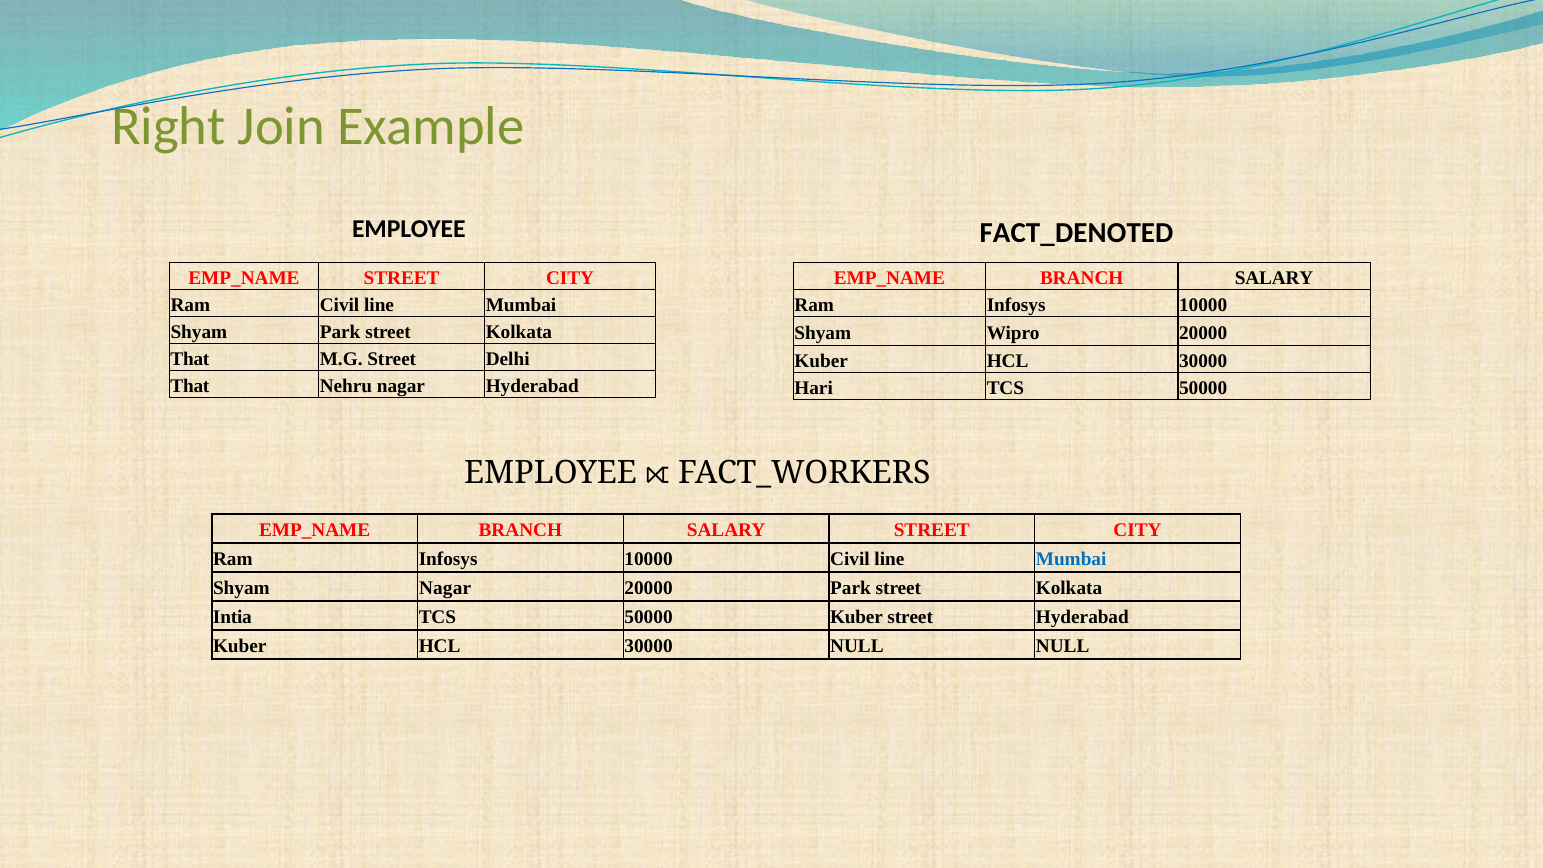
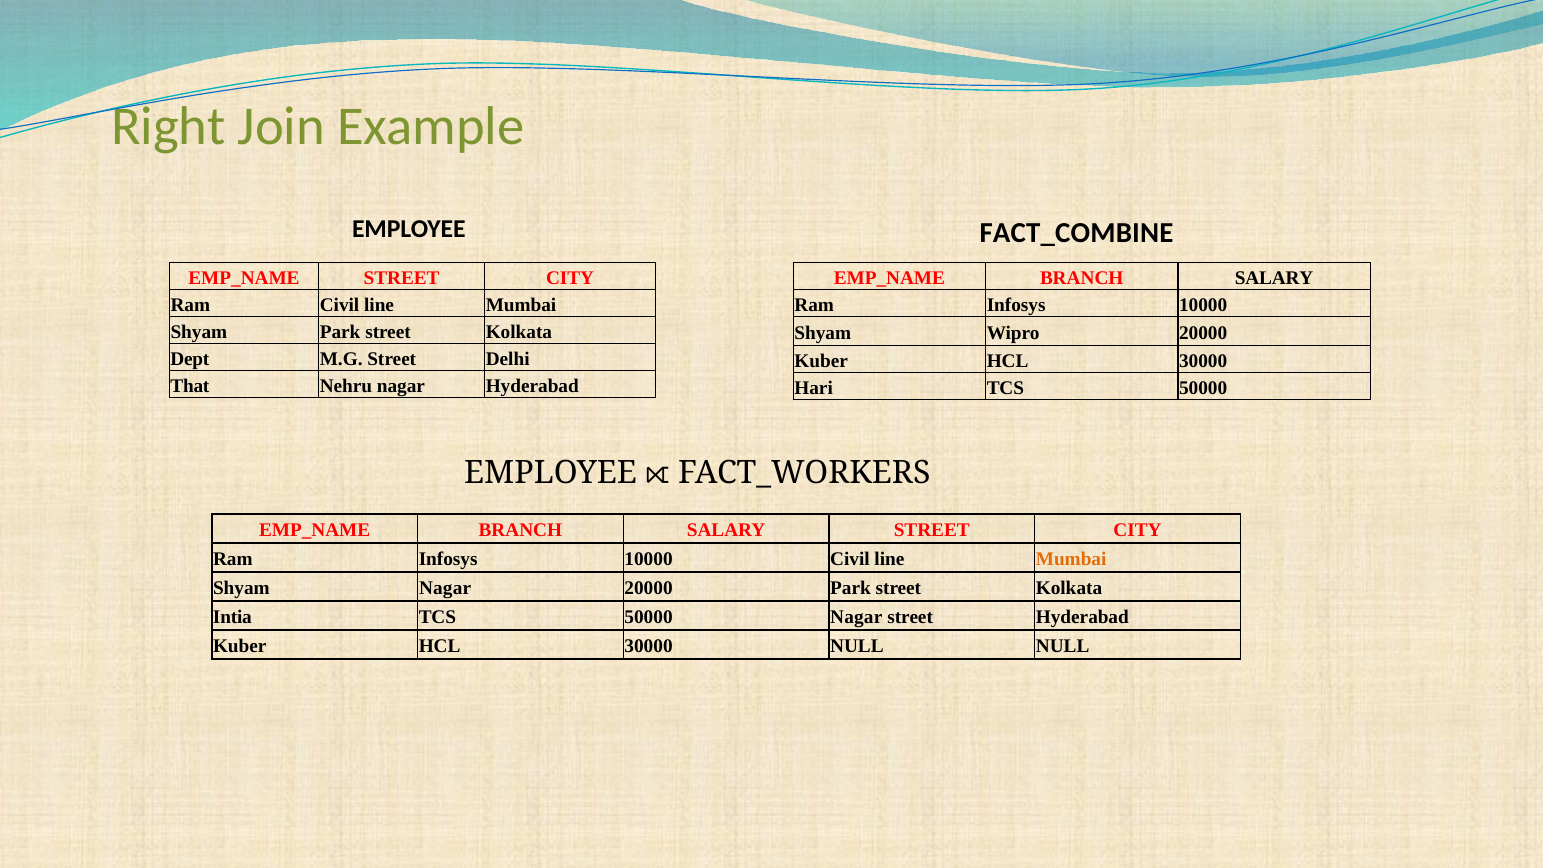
FACT_DENOTED: FACT_DENOTED -> FACT_COMBINE
That at (190, 359): That -> Dept
Mumbai at (1071, 559) colour: blue -> orange
50000 Kuber: Kuber -> Nagar
